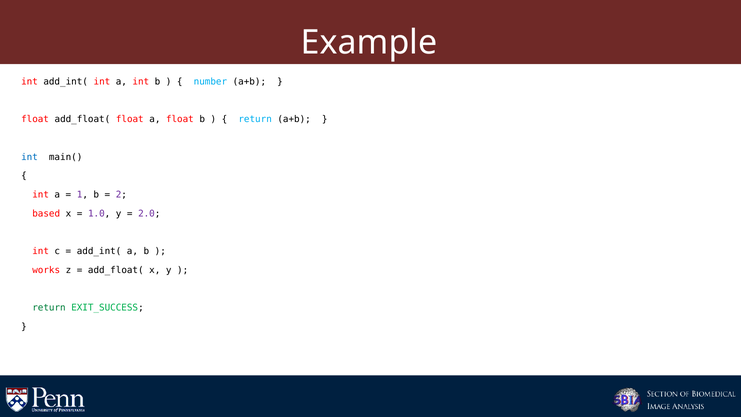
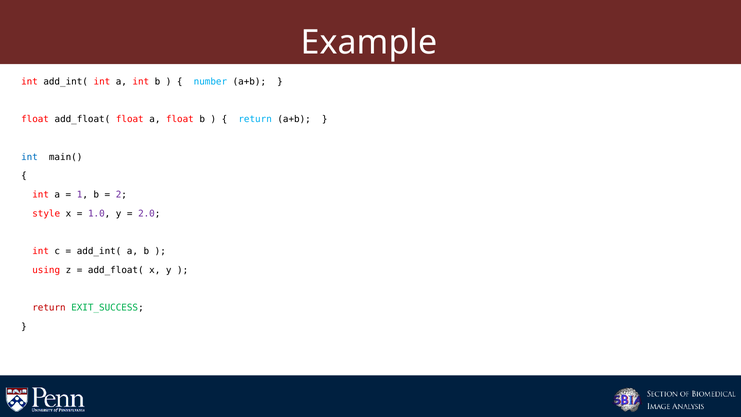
based: based -> style
works: works -> using
return at (49, 308) colour: green -> red
